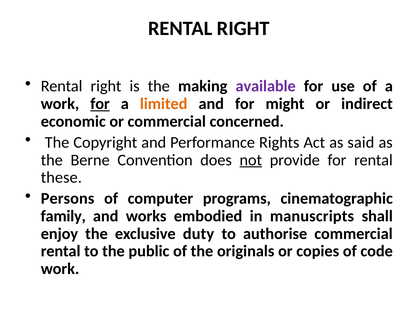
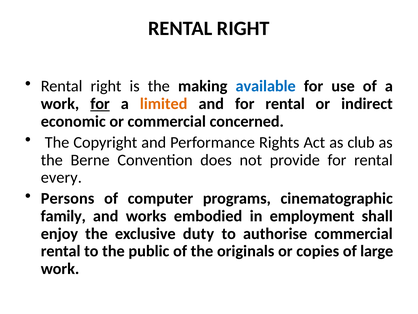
available colour: purple -> blue
and for might: might -> rental
said: said -> club
not underline: present -> none
these: these -> every
manuscripts: manuscripts -> employment
code: code -> large
